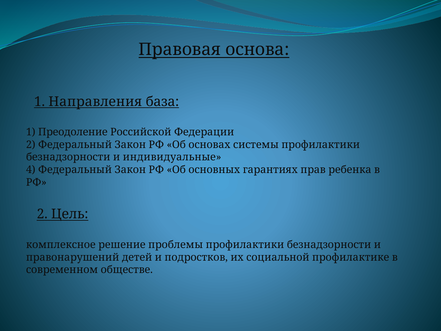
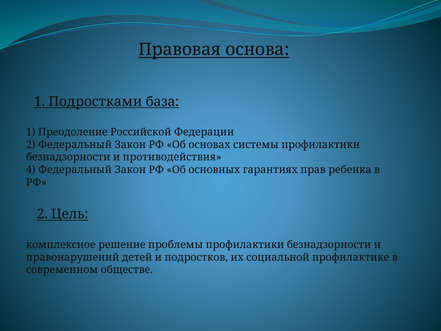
Направления: Направления -> Подростками
индивидуальные: индивидуальные -> противодействия
